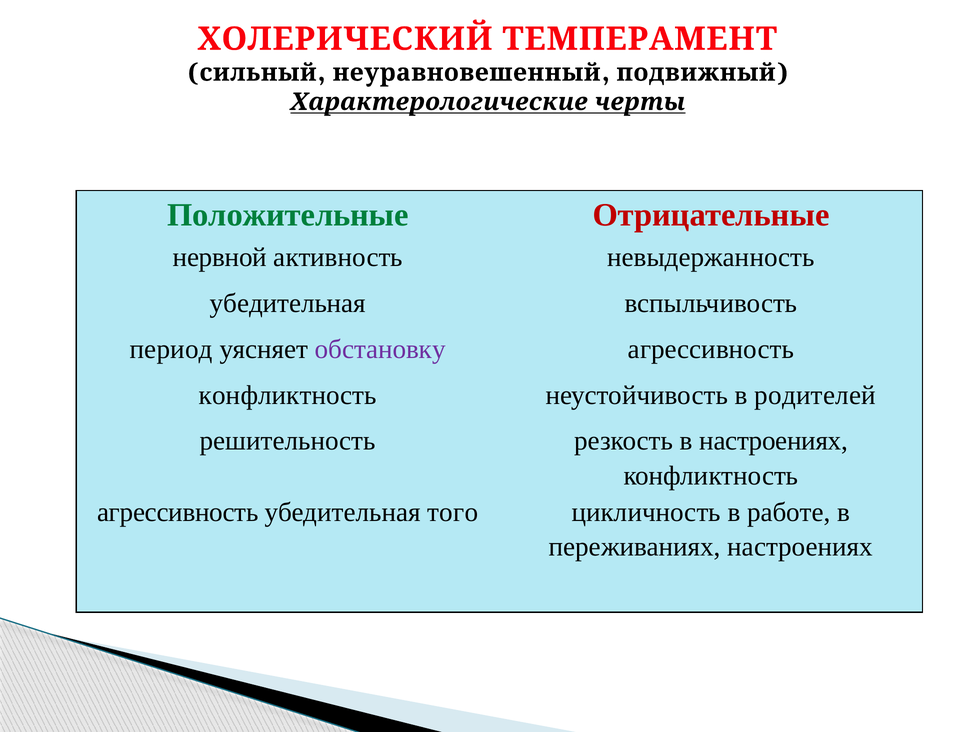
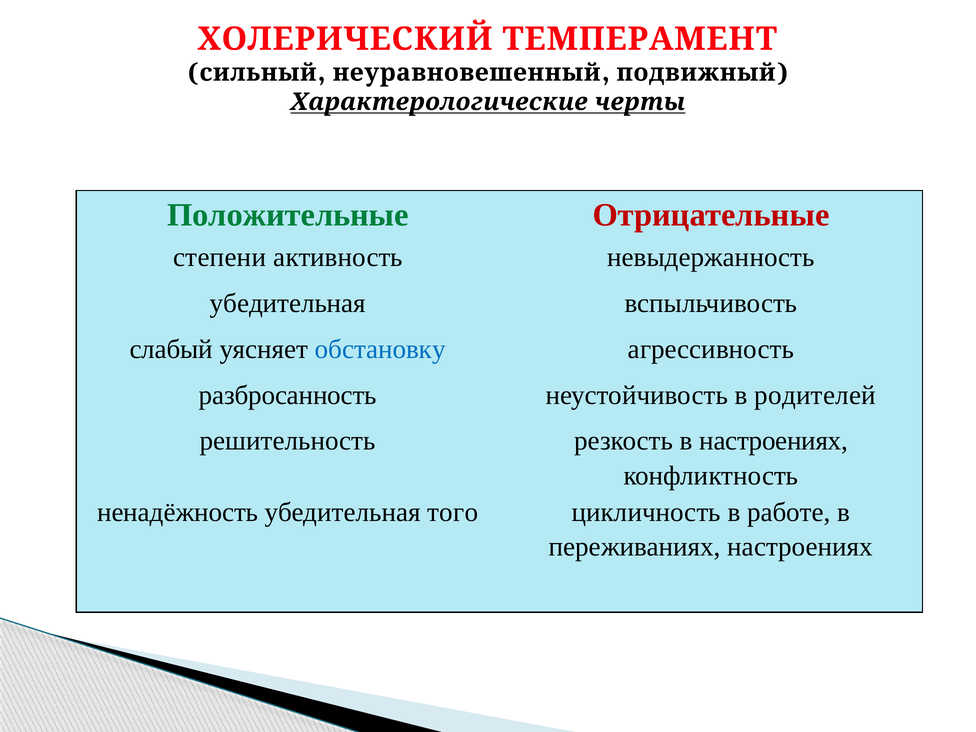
нервной: нервной -> степени
период: период -> слабый
обстановку colour: purple -> blue
конфликтность at (288, 395): конфликтность -> разбросанность
агрессивность at (178, 512): агрессивность -> ненадёжность
